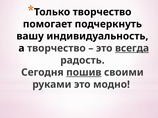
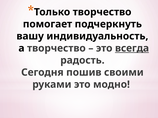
пошив underline: present -> none
